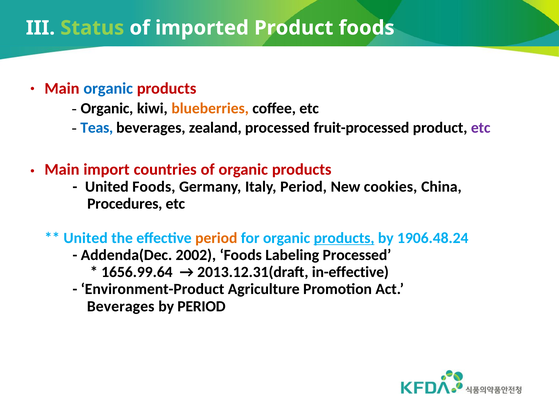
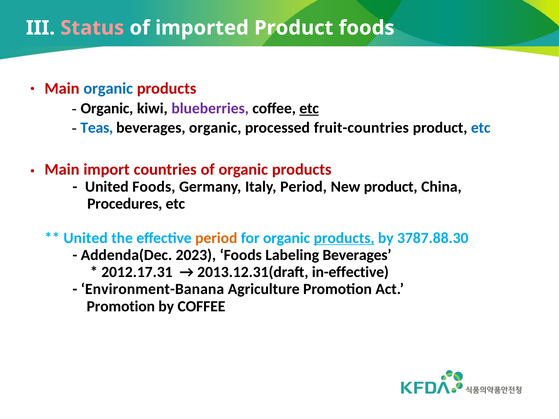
Status colour: light green -> pink
blueberries colour: orange -> purple
etc at (309, 108) underline: none -> present
beverages zealand: zealand -> organic
fruit-processed: fruit-processed -> fruit-countries
etc at (481, 128) colour: purple -> blue
New cookies: cookies -> product
1906.48.24: 1906.48.24 -> 3787.88.30
2002: 2002 -> 2023
Labeling Processed: Processed -> Beverages
1656.99.64: 1656.99.64 -> 2012.17.31
Environment-Product: Environment-Product -> Environment-Banana
Beverages at (121, 306): Beverages -> Promotion
by PERIOD: PERIOD -> COFFEE
